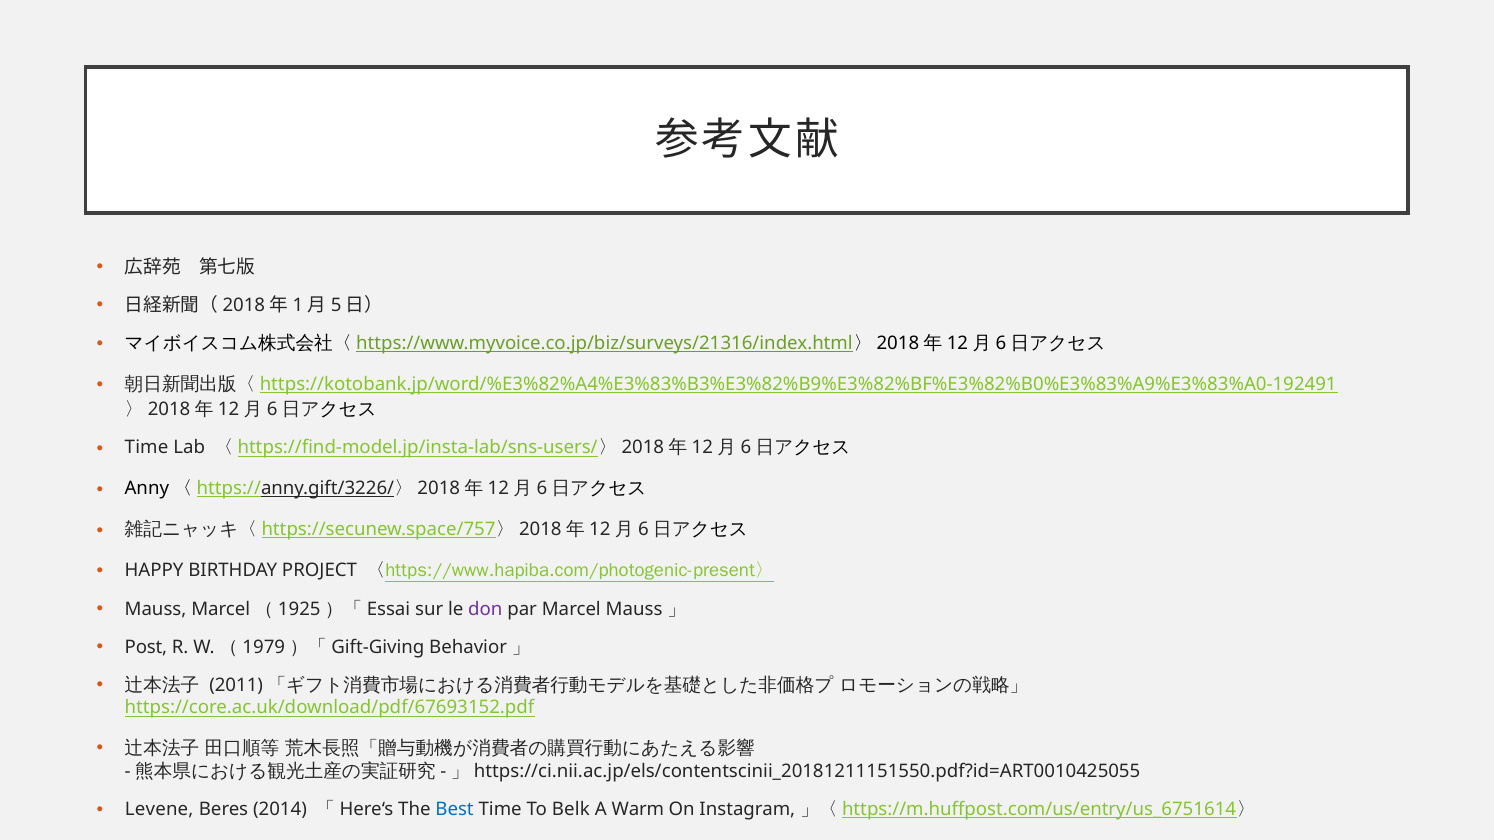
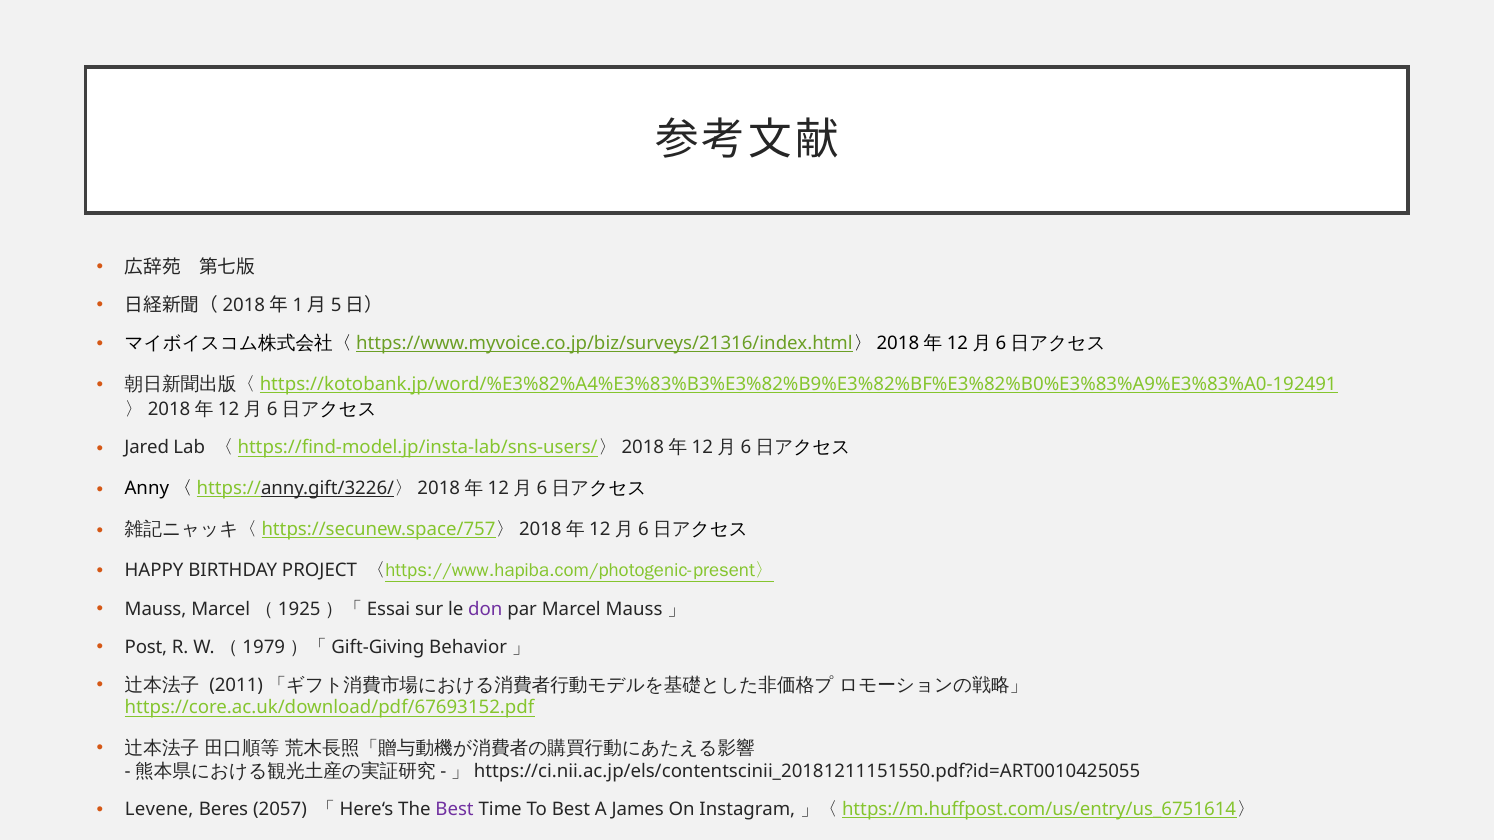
Time at (147, 448): Time -> Jared
2014: 2014 -> 2057
Best at (455, 809) colour: blue -> purple
To Belk: Belk -> Best
Warm: Warm -> James
